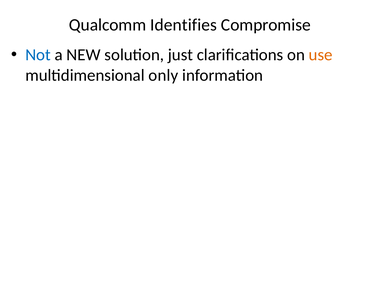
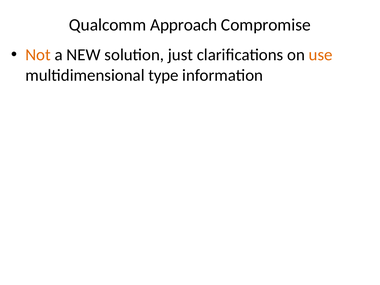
Identifies: Identifies -> Approach
Not colour: blue -> orange
only: only -> type
